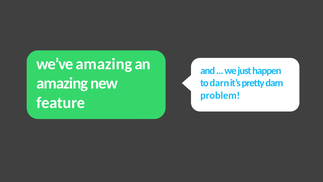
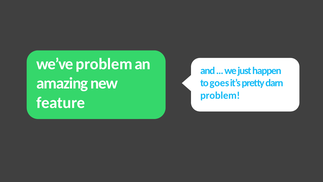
we’ve amazing: amazing -> problem
to darn: darn -> goes
